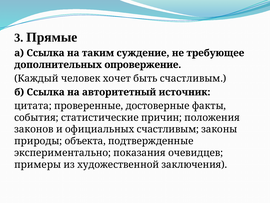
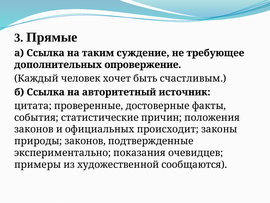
официальных счастливым: счастливым -> происходит
природы объекта: объекта -> законов
заключения: заключения -> сообщаются
